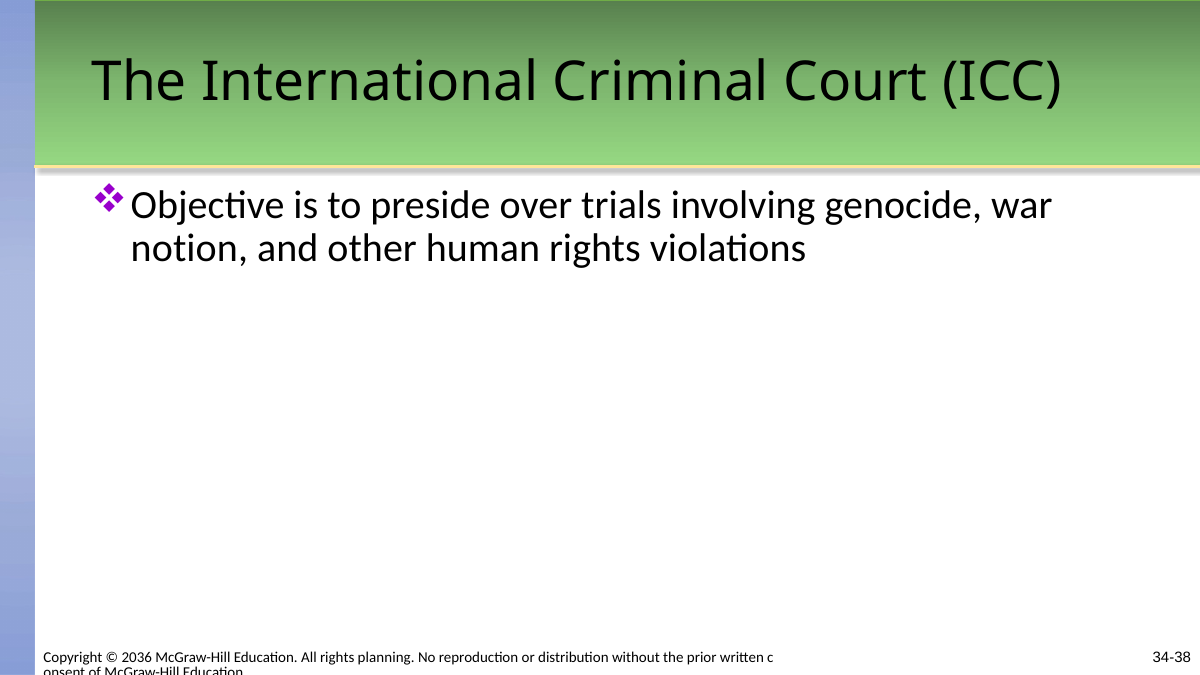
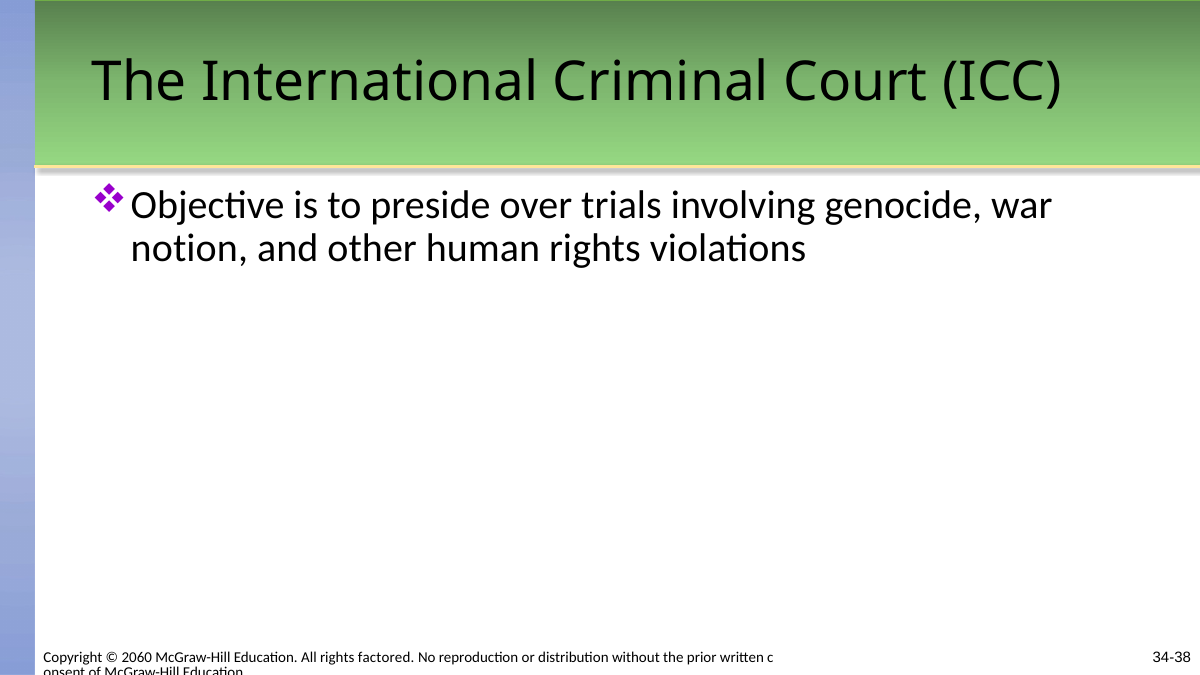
2036: 2036 -> 2060
planning: planning -> factored
